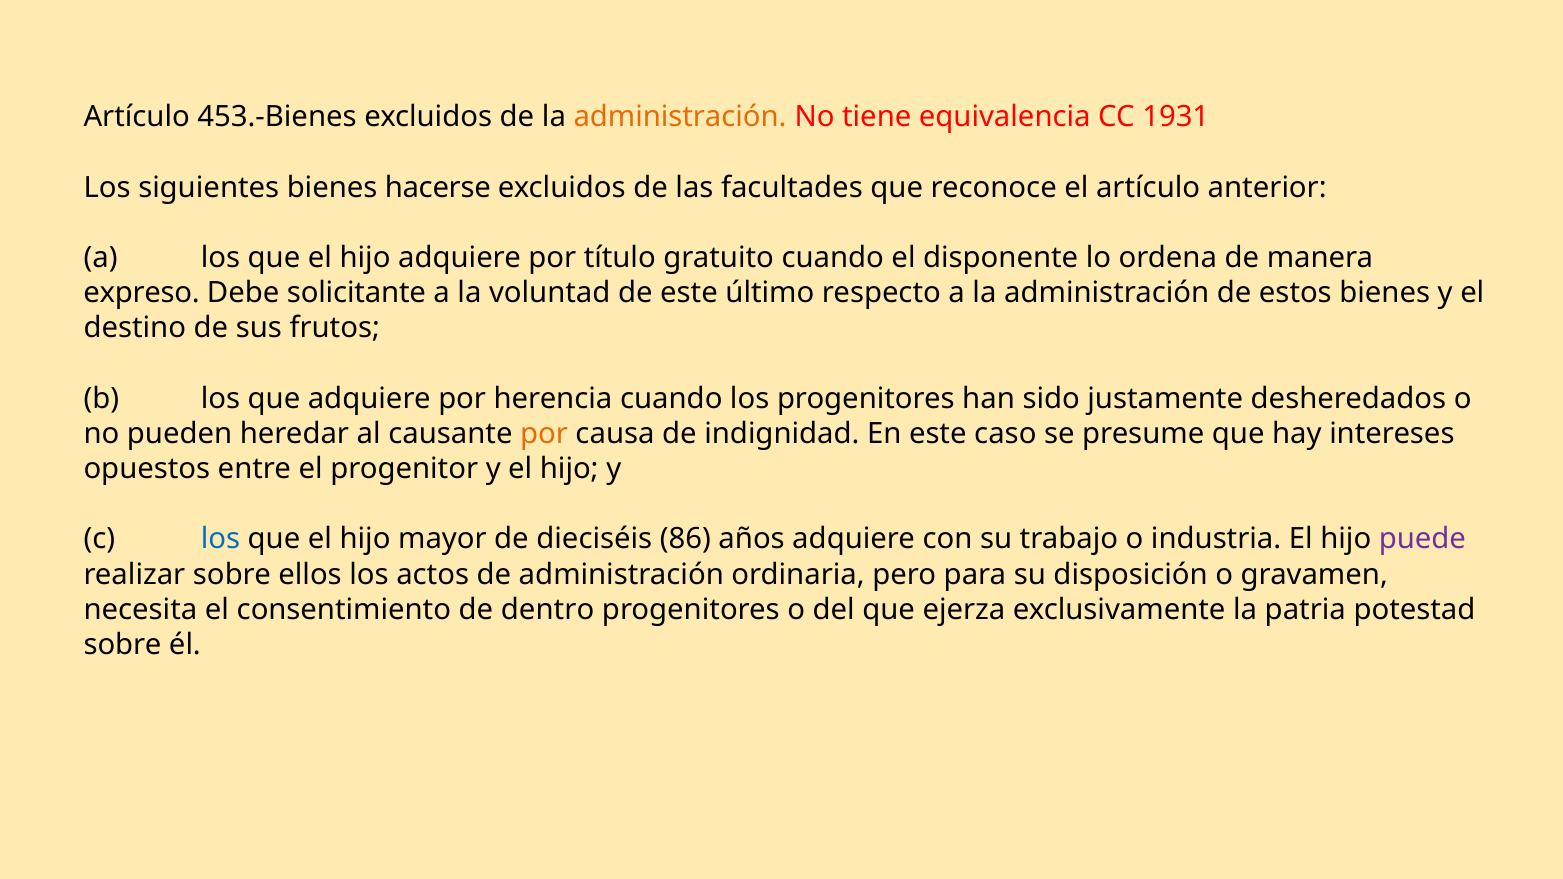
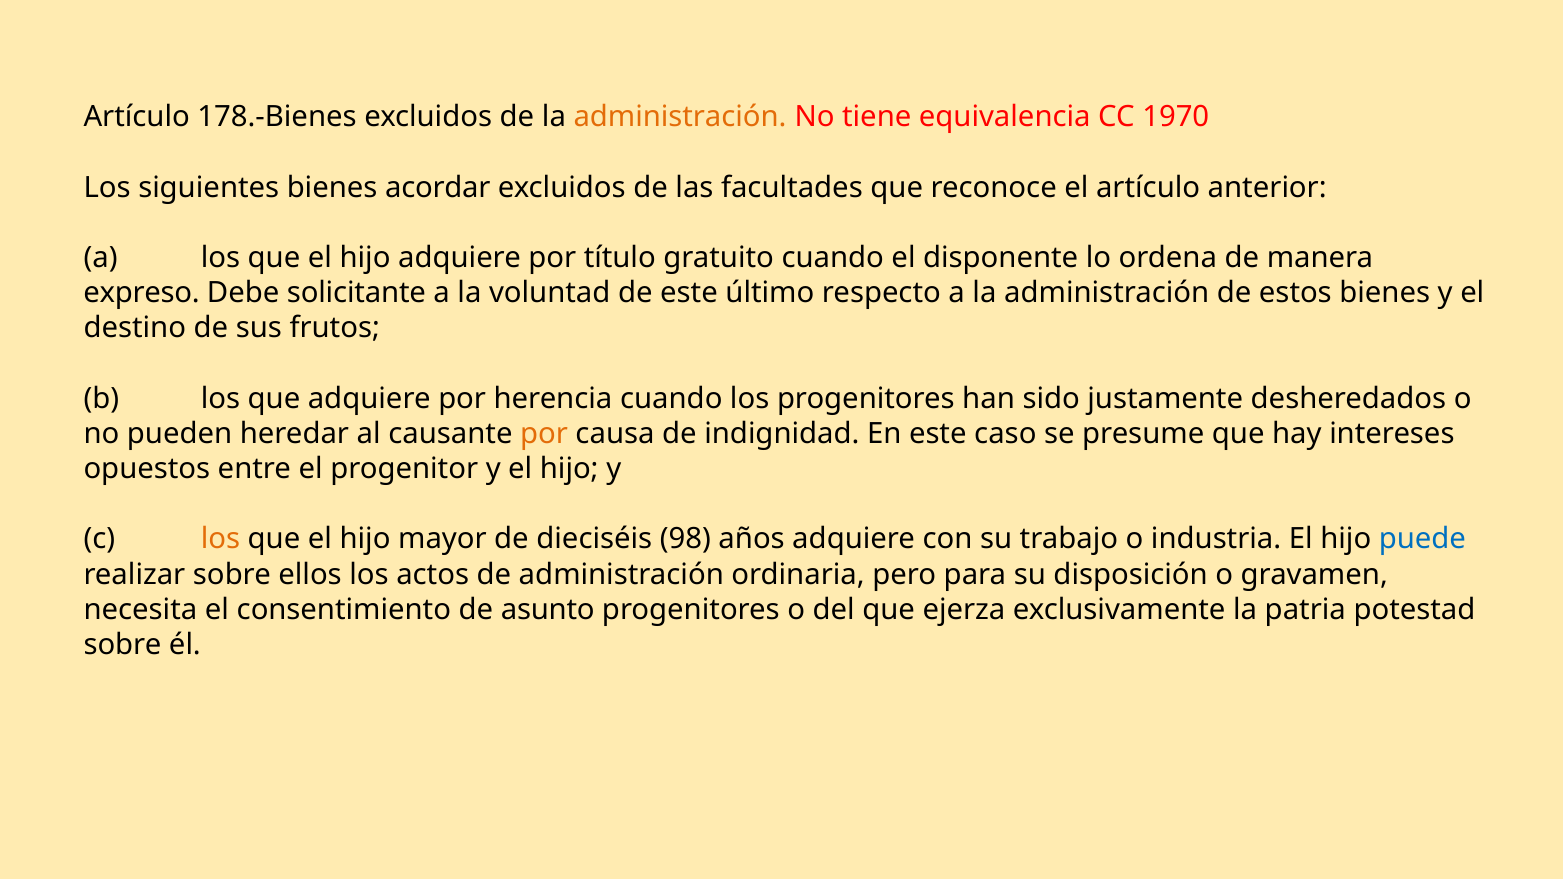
453.-Bienes: 453.-Bienes -> 178.-Bienes
1931: 1931 -> 1970
hacerse: hacerse -> acordar
los at (220, 539) colour: blue -> orange
86: 86 -> 98
puede colour: purple -> blue
dentro: dentro -> asunto
